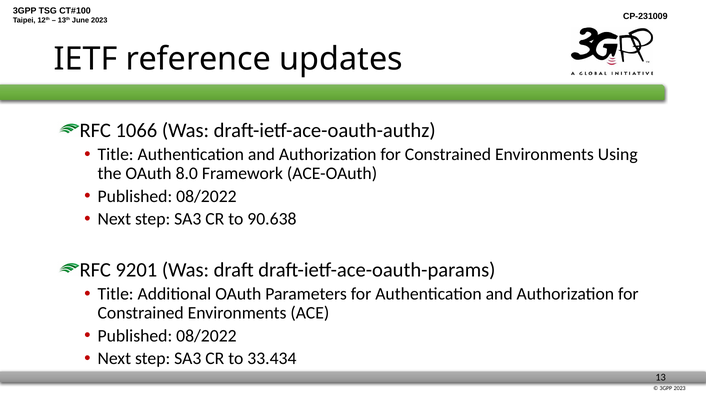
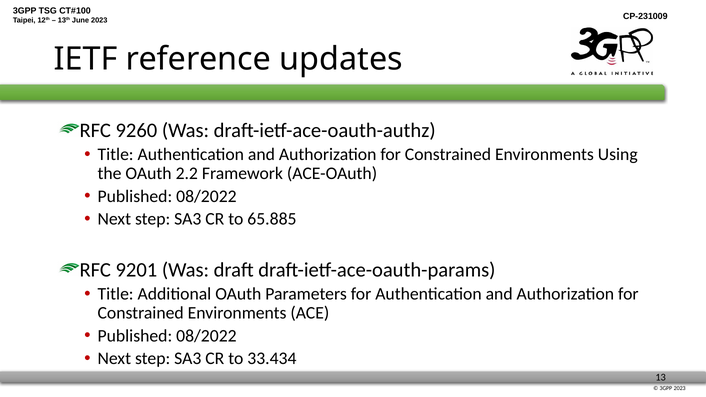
1066: 1066 -> 9260
8.0: 8.0 -> 2.2
90.638: 90.638 -> 65.885
